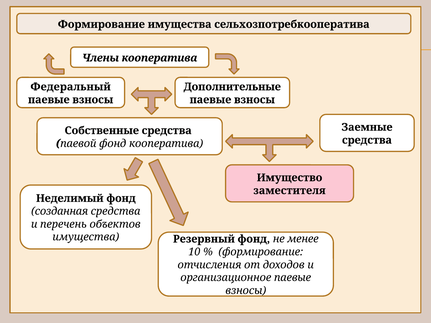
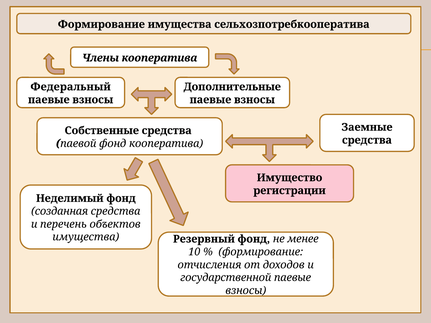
заместителя: заместителя -> регистрации
организационное: организационное -> государственной
